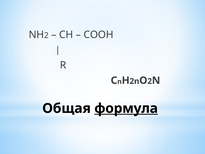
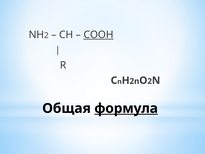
COOH underline: none -> present
